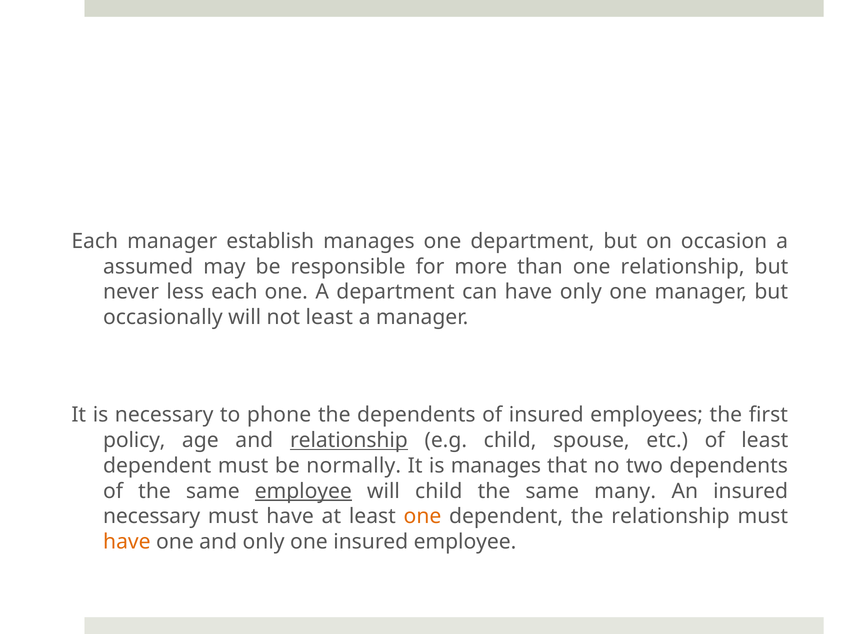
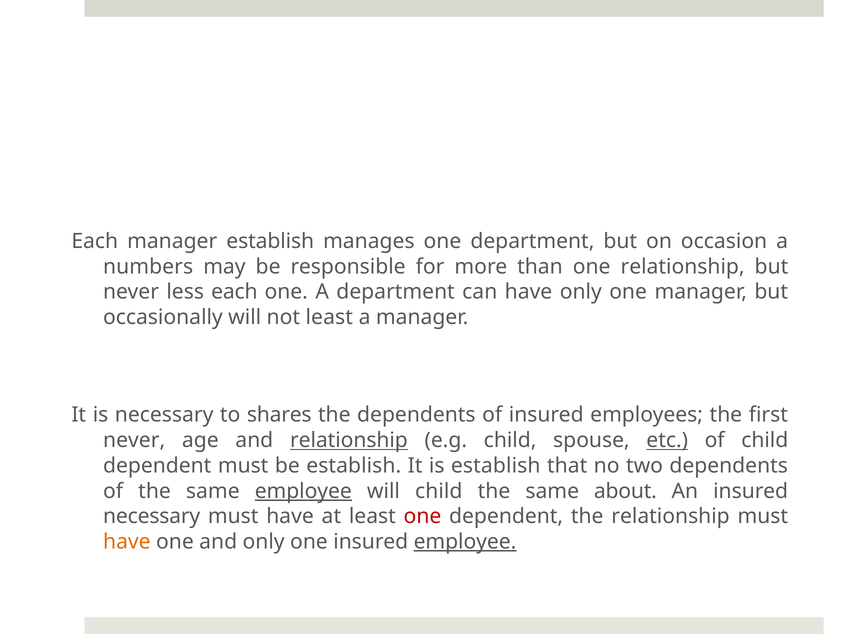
assumed: assumed -> numbers
phone: phone -> shares
policy at (134, 440): policy -> never
etc underline: none -> present
of least: least -> child
be normally: normally -> establish
is manages: manages -> establish
many: many -> about
one at (422, 516) colour: orange -> red
employee at (465, 542) underline: none -> present
